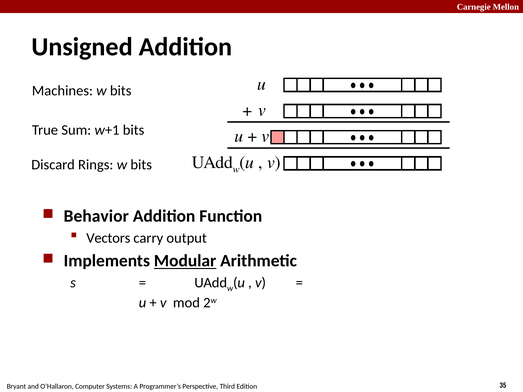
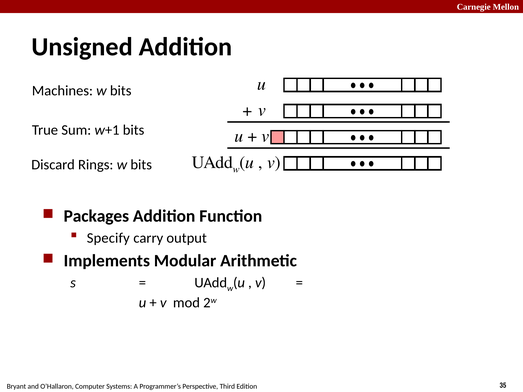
Behavior: Behavior -> Packages
Vectors: Vectors -> Specify
Modular underline: present -> none
